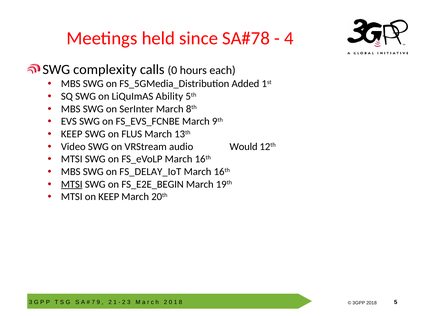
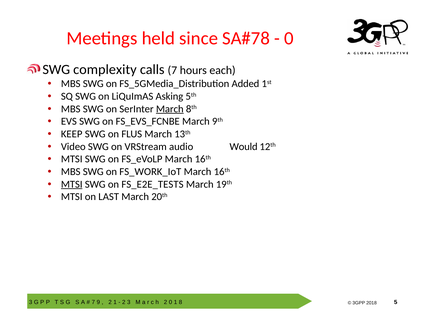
4 at (289, 38): 4 -> 0
calls 0: 0 -> 7
Ability: Ability -> Asking
March at (170, 109) underline: none -> present
FS_DELAY_IoT: FS_DELAY_IoT -> FS_WORK_IoT
FS_E2E_BEGIN: FS_E2E_BEGIN -> FS_E2E_TESTS
on KEEP: KEEP -> LAST
